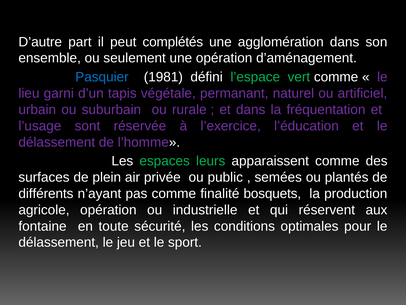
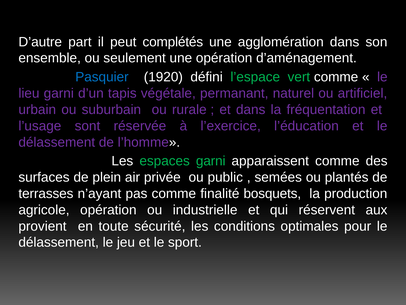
1981: 1981 -> 1920
espaces leurs: leurs -> garni
différents: différents -> terrasses
fontaine: fontaine -> provient
